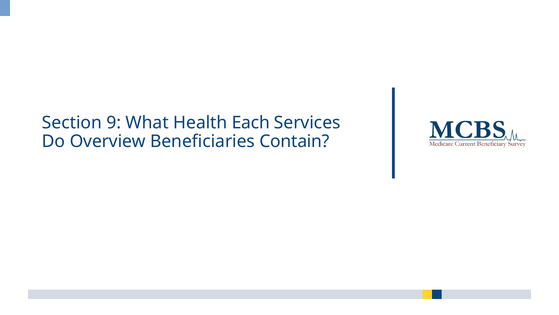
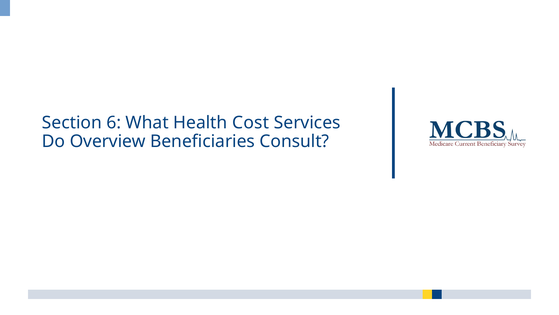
9: 9 -> 6
Each: Each -> Cost
Contain: Contain -> Consult
